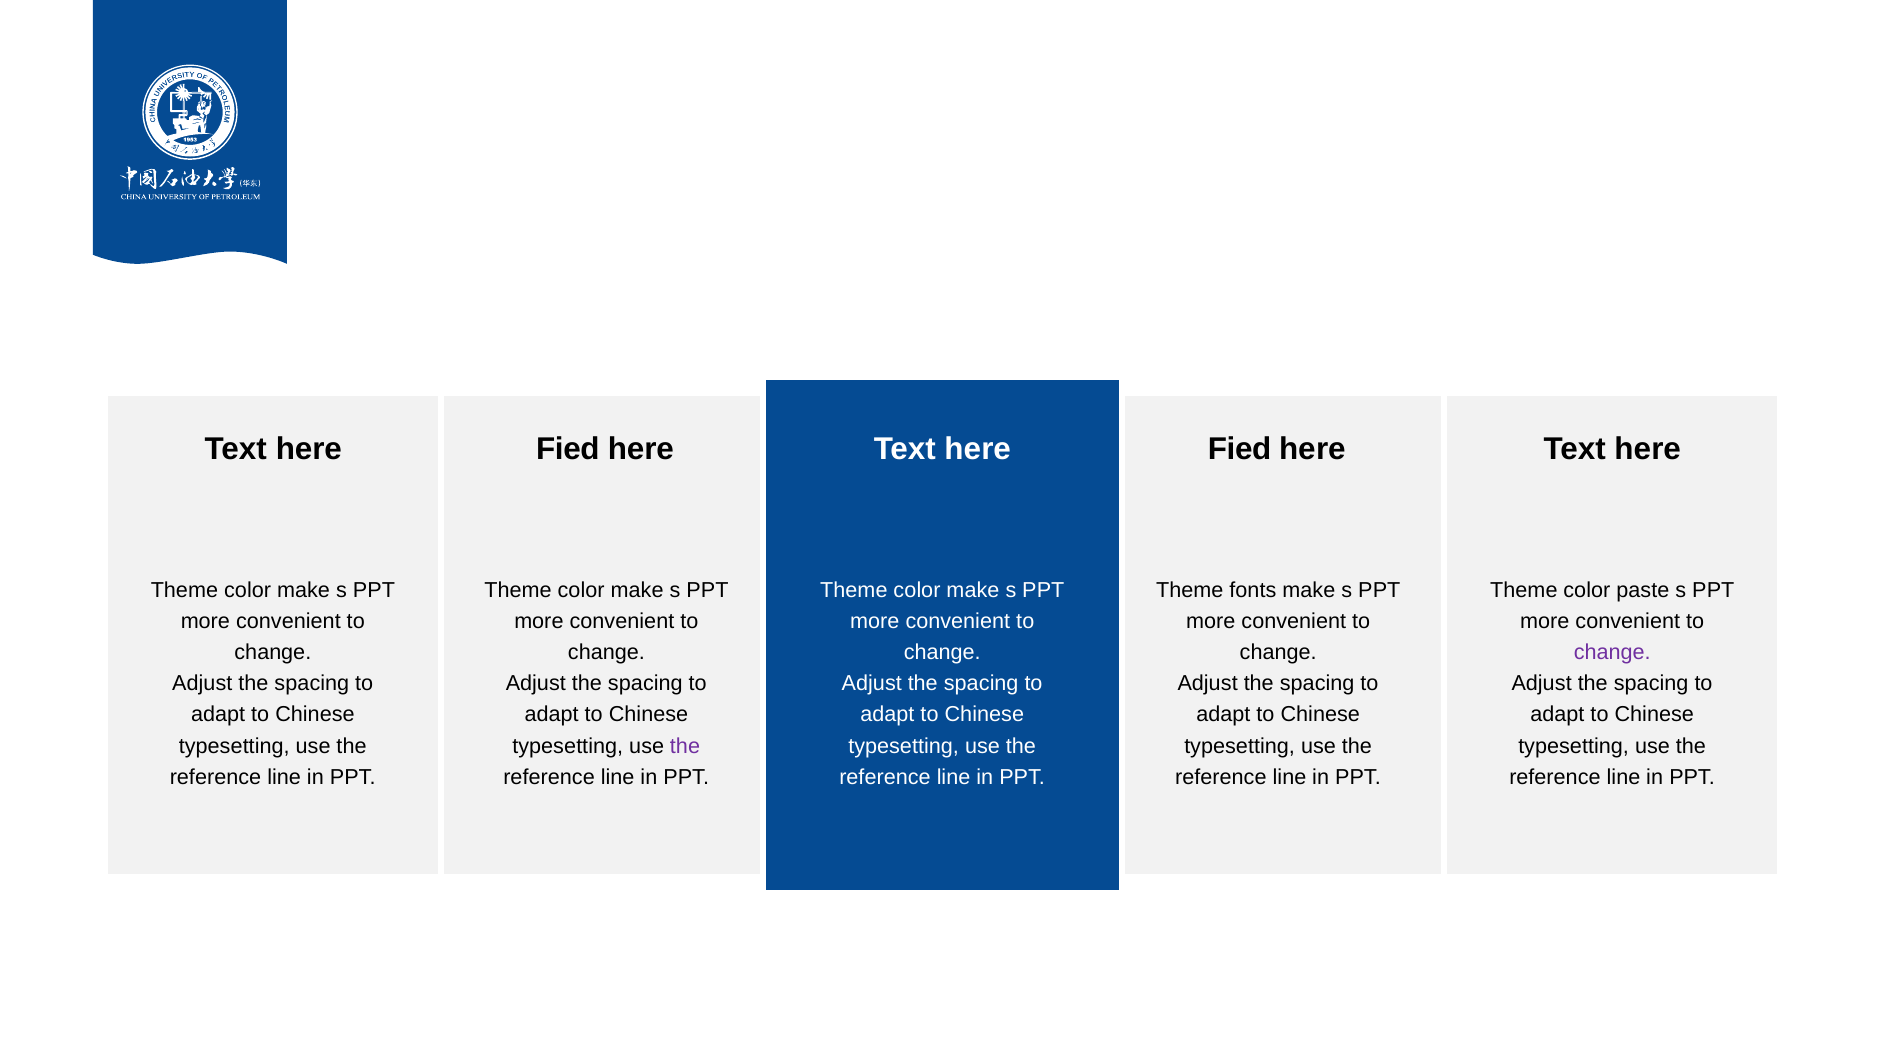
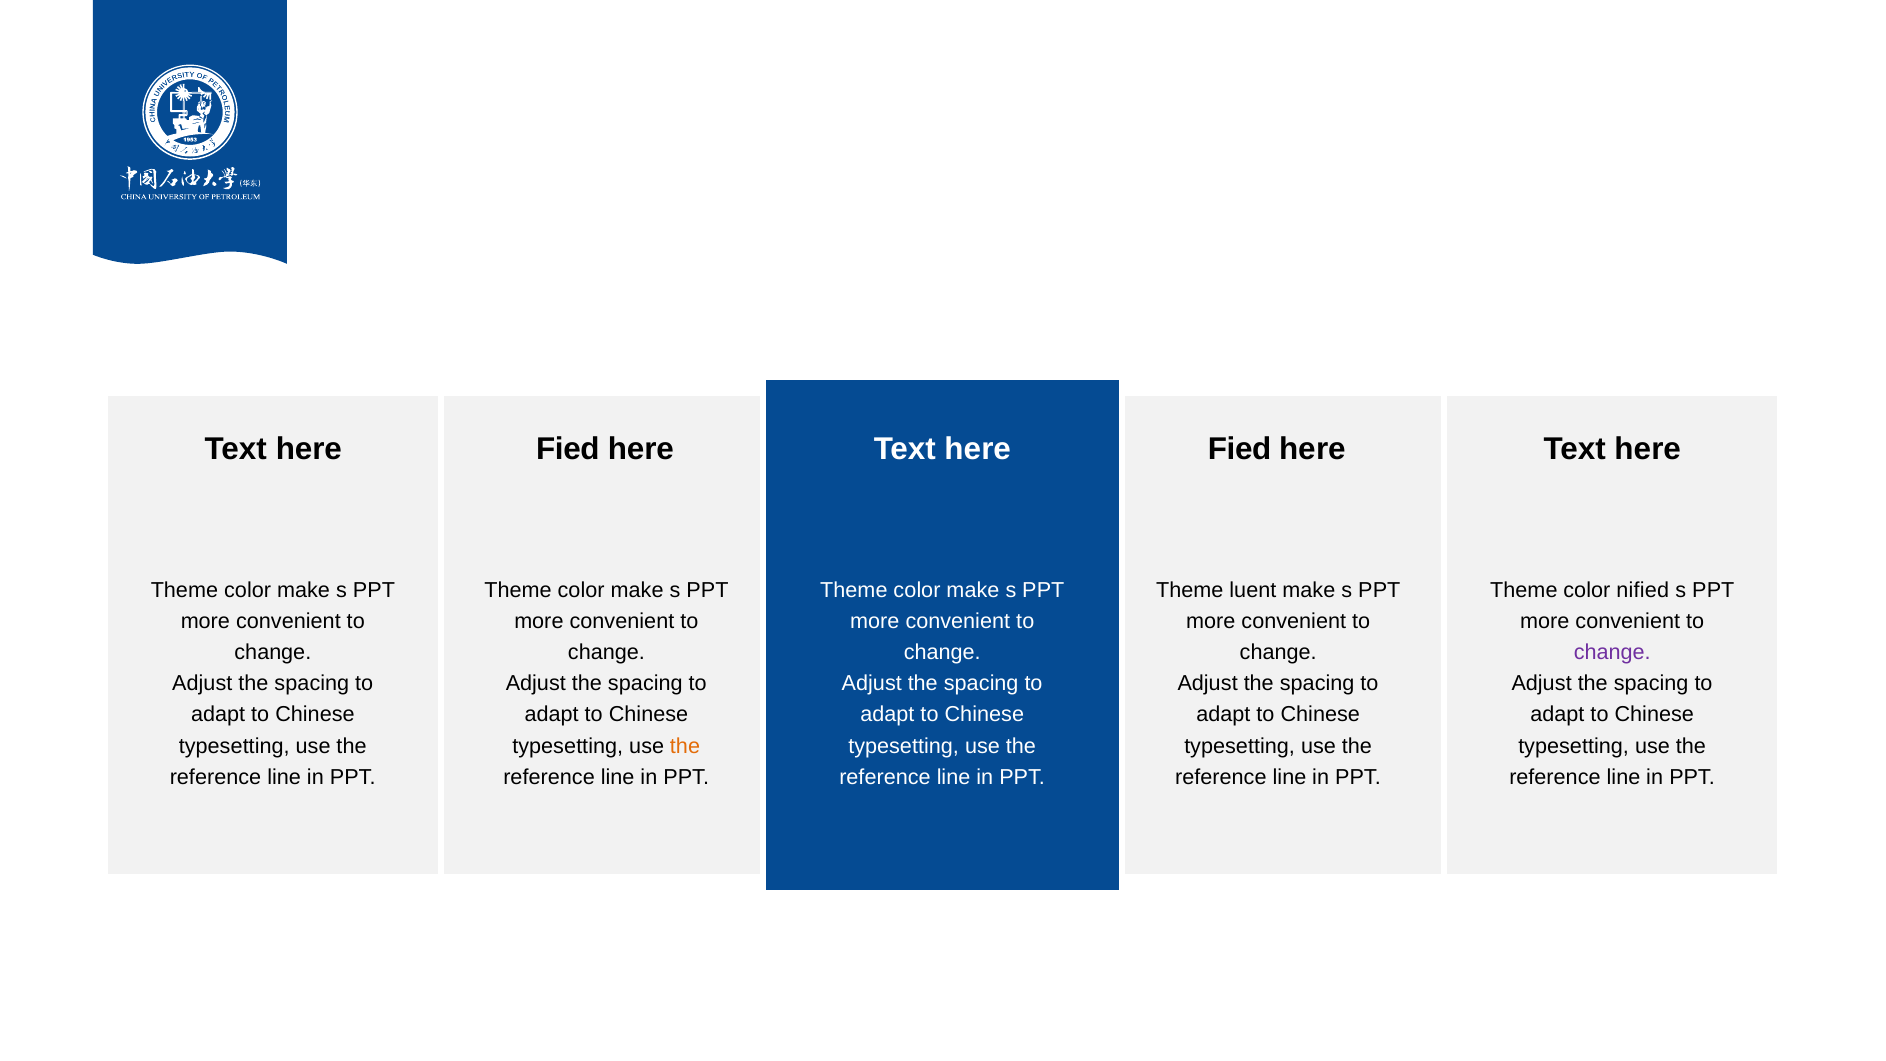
fonts: fonts -> luent
paste: paste -> nified
the at (685, 746) colour: purple -> orange
